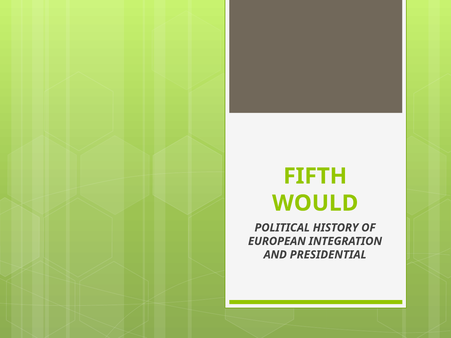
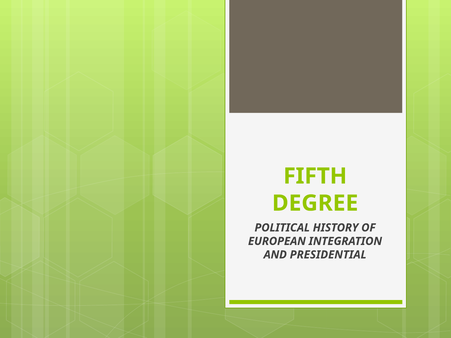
WOULD: WOULD -> DEGREE
